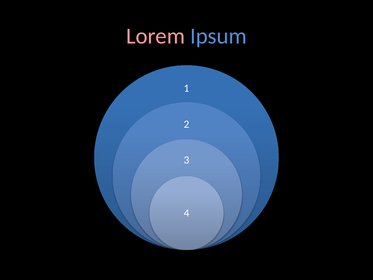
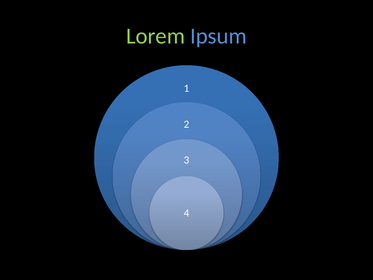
Lorem colour: pink -> light green
